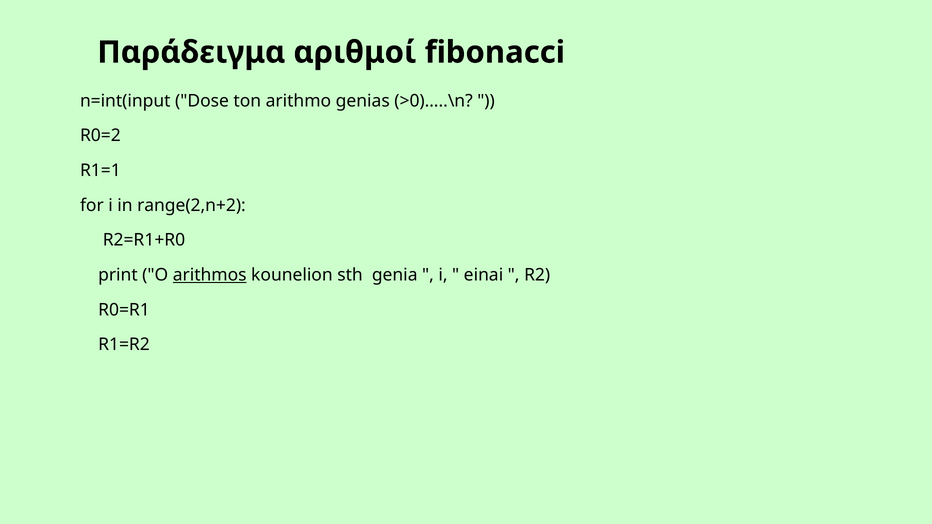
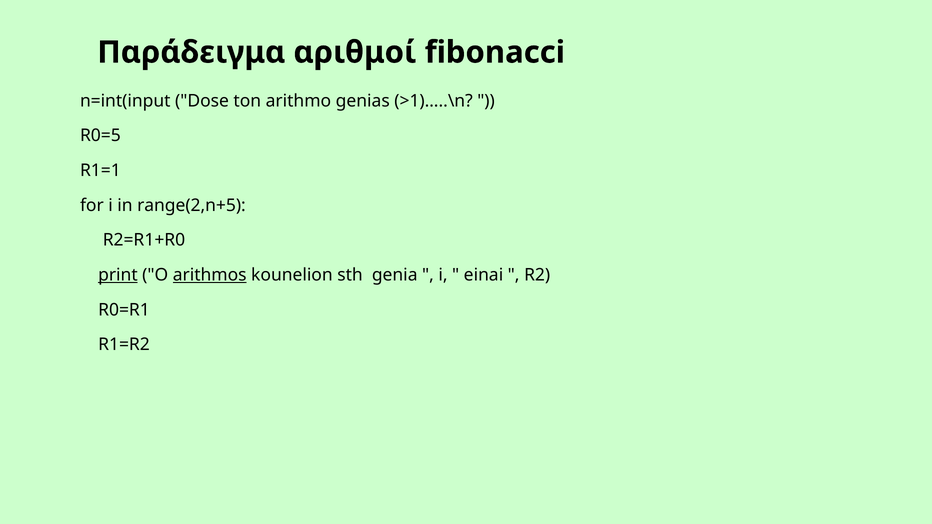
>0)…..\n: >0)…..\n -> >1)…..\n
R0=2: R0=2 -> R0=5
range(2,n+2: range(2,n+2 -> range(2,n+5
print underline: none -> present
